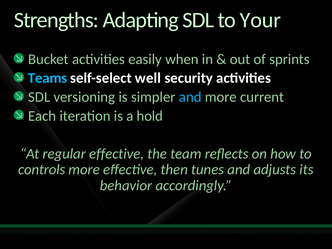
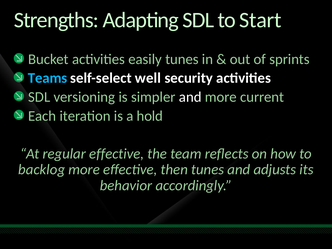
Your: Your -> Start
easily when: when -> tunes
and at (190, 97) colour: light blue -> white
controls: controls -> backlog
